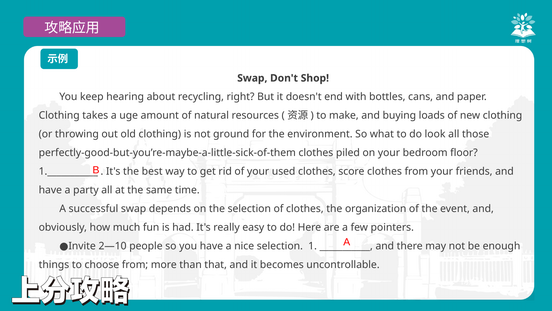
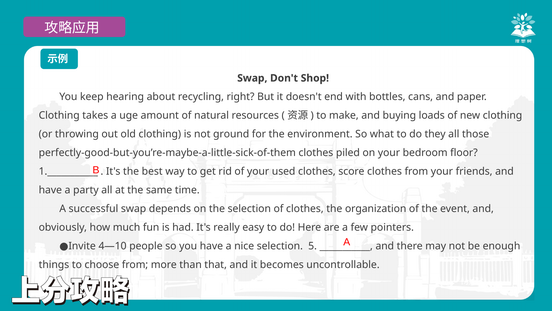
look: look -> they
2—10: 2—10 -> 4—10
1: 1 -> 5
